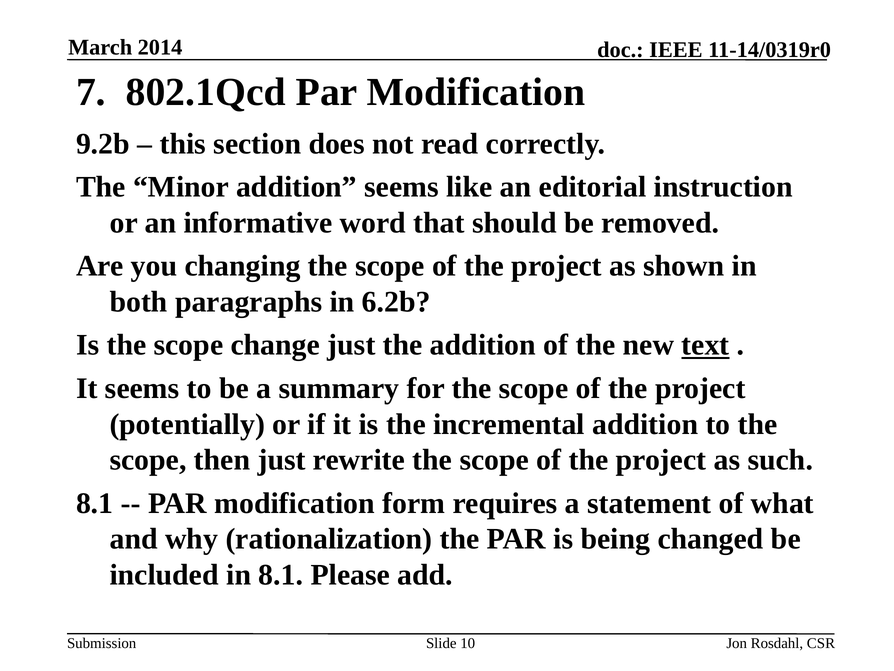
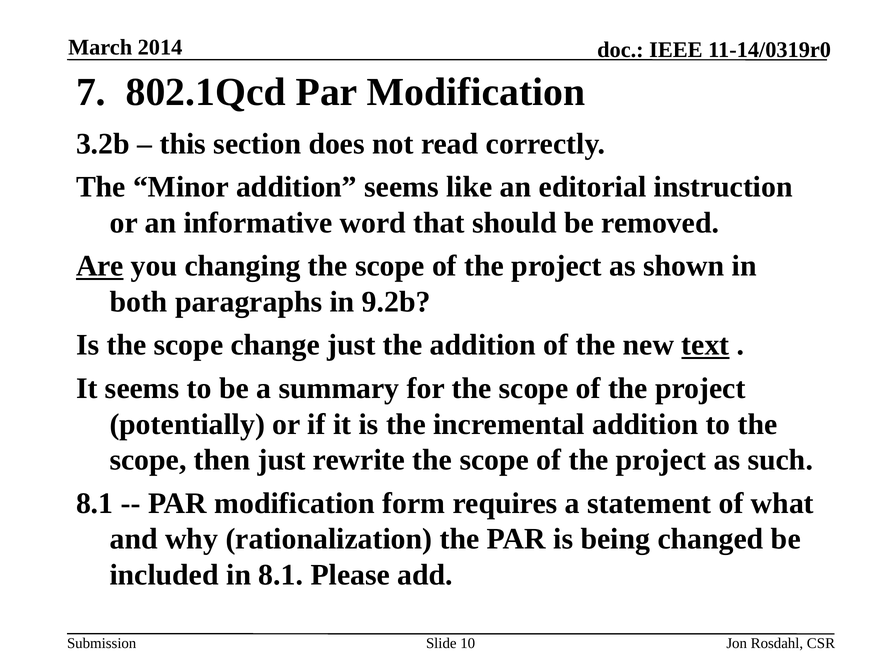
9.2b: 9.2b -> 3.2b
Are underline: none -> present
6.2b: 6.2b -> 9.2b
